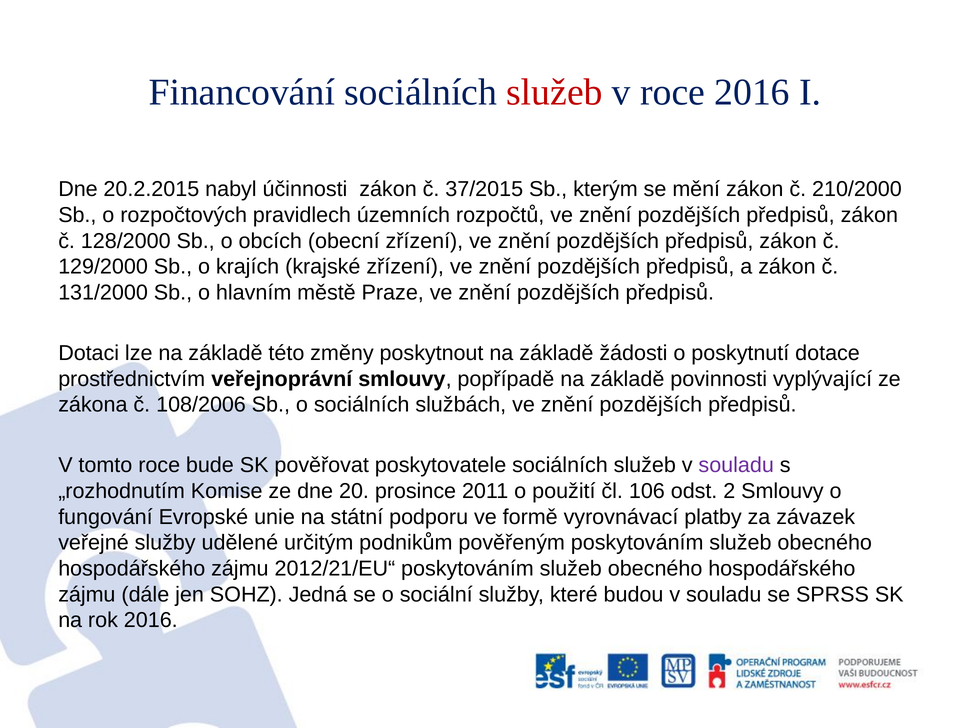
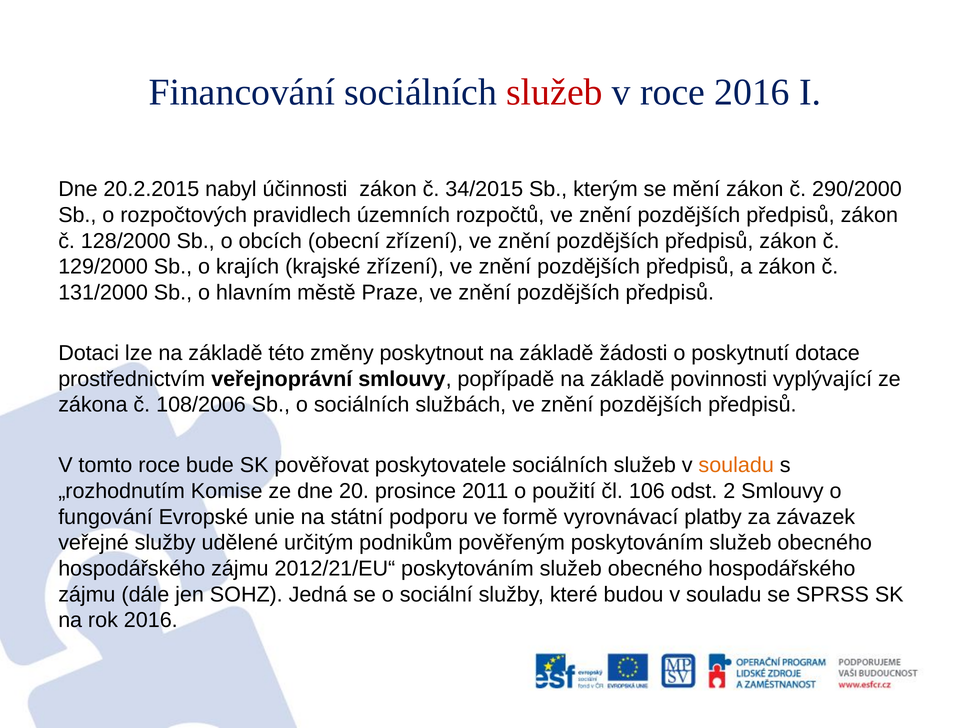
37/2015: 37/2015 -> 34/2015
210/2000: 210/2000 -> 290/2000
souladu at (736, 465) colour: purple -> orange
